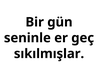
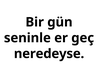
sıkılmışlar: sıkılmışlar -> neredeyse
